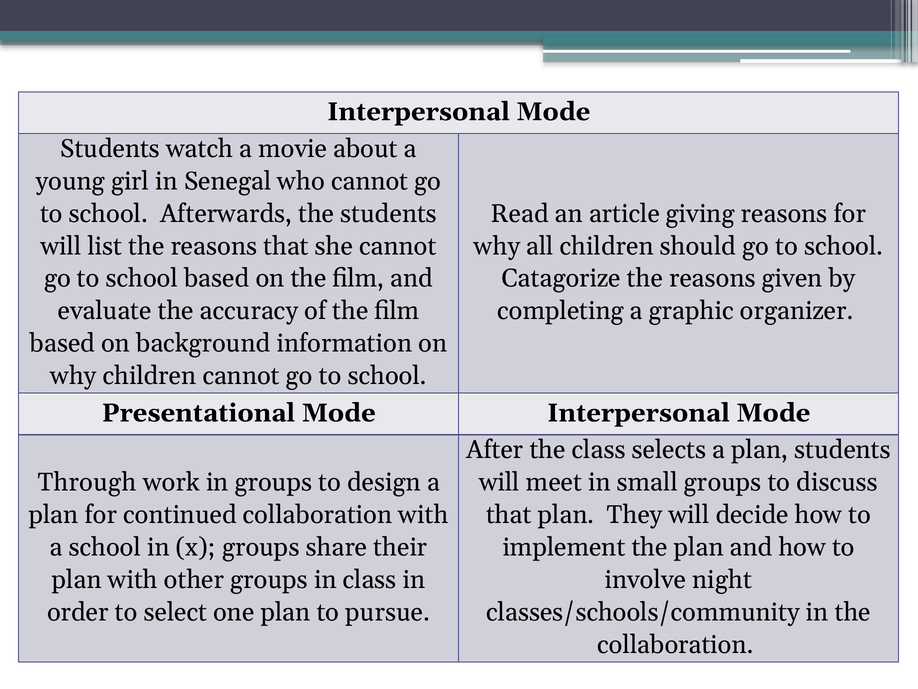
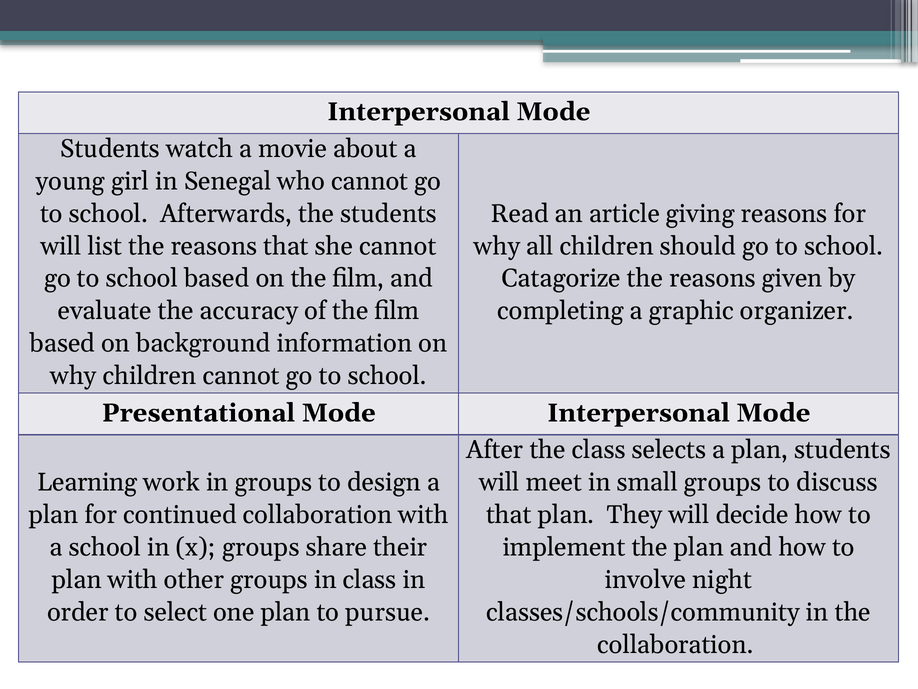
Through: Through -> Learning
